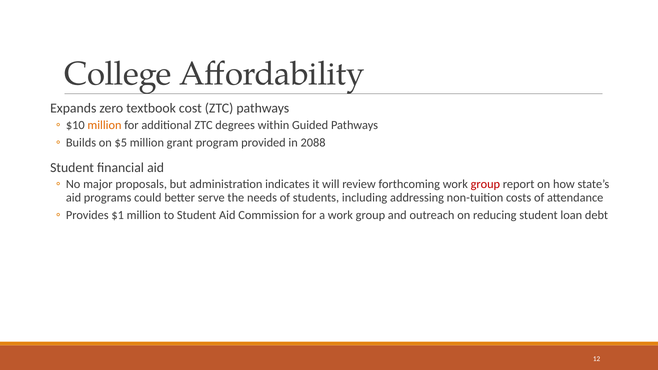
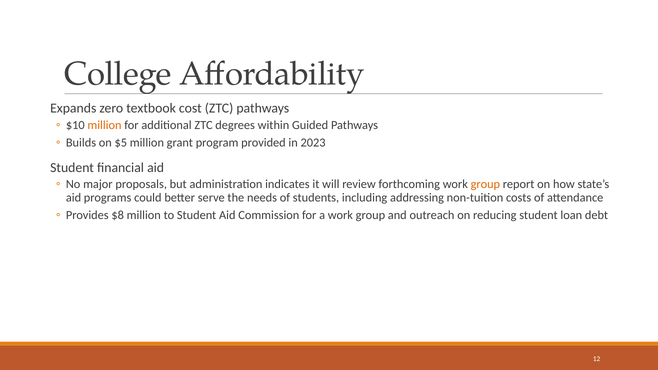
2088: 2088 -> 2023
group at (485, 184) colour: red -> orange
$1: $1 -> $8
